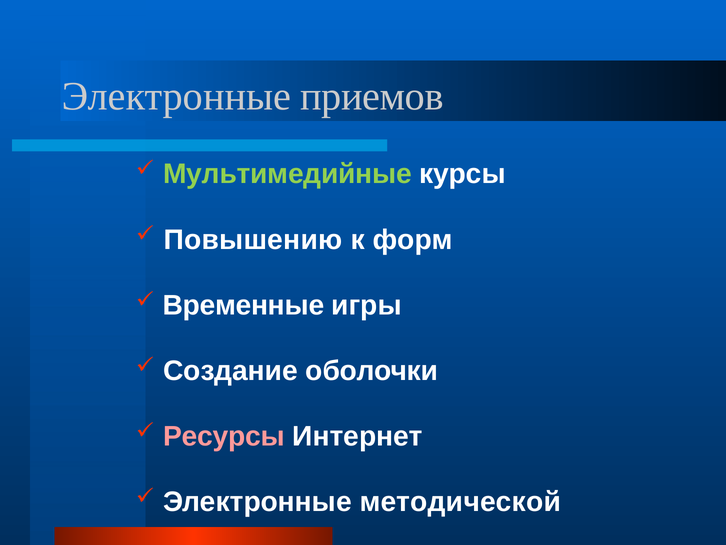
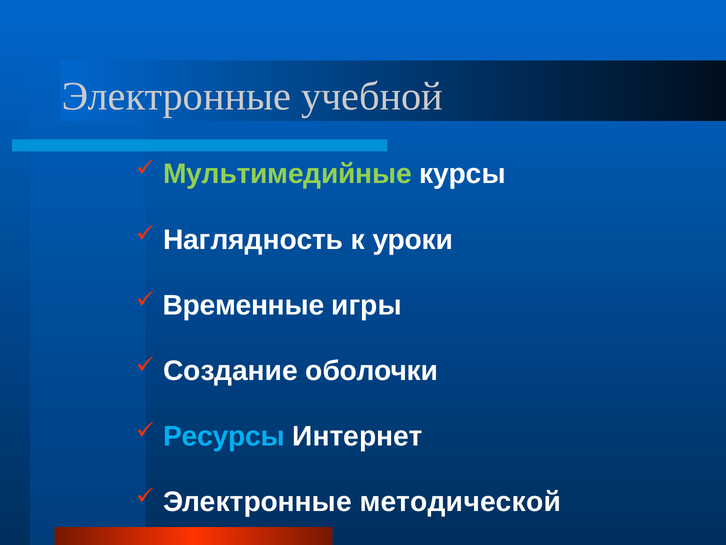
приемов: приемов -> учебной
Повышению: Повышению -> Наглядность
форм: форм -> уроки
Ресурсы colour: pink -> light blue
